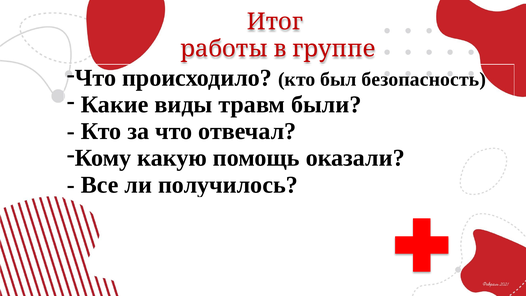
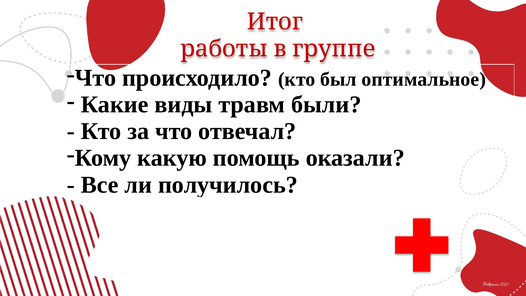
безопасность: безопасность -> оптимальное
